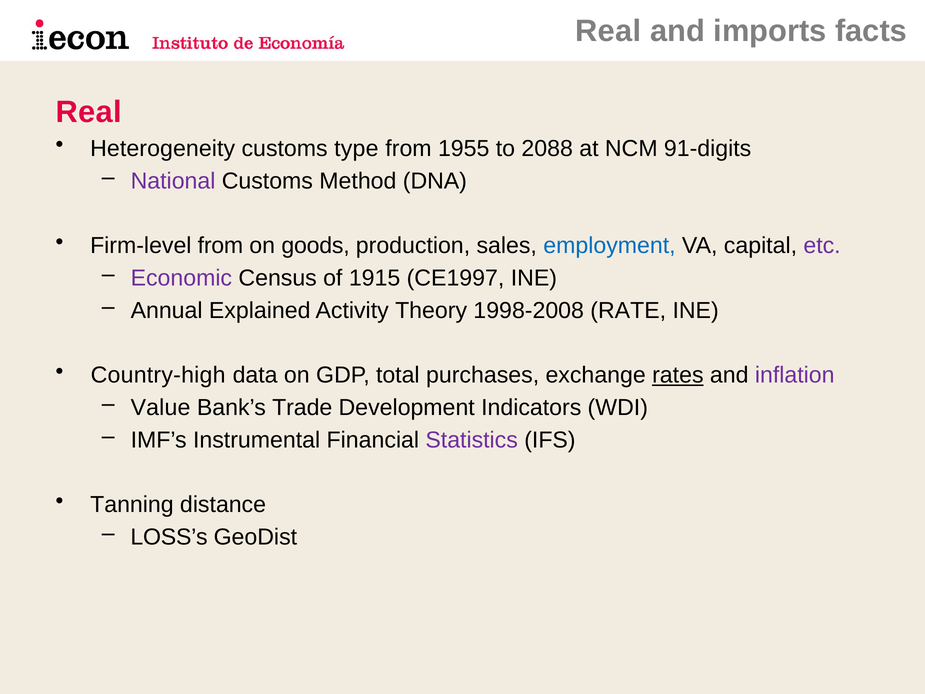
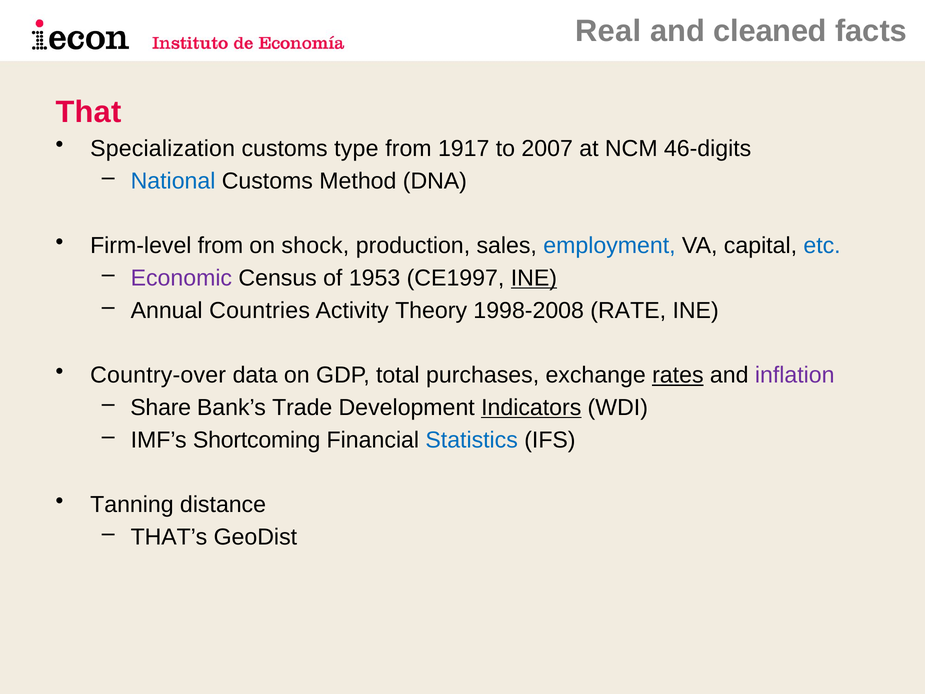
imports: imports -> cleaned
Real at (89, 112): Real -> That
Heterogeneity: Heterogeneity -> Specialization
1955: 1955 -> 1917
2088: 2088 -> 2007
91-digits: 91-digits -> 46-digits
National colour: purple -> blue
goods: goods -> shock
etc colour: purple -> blue
1915: 1915 -> 1953
INE at (534, 278) underline: none -> present
Explained: Explained -> Countries
Country-high: Country-high -> Country-over
Value: Value -> Share
Indicators underline: none -> present
Instrumental: Instrumental -> Shortcoming
Statistics colour: purple -> blue
LOSS’s: LOSS’s -> THAT’s
